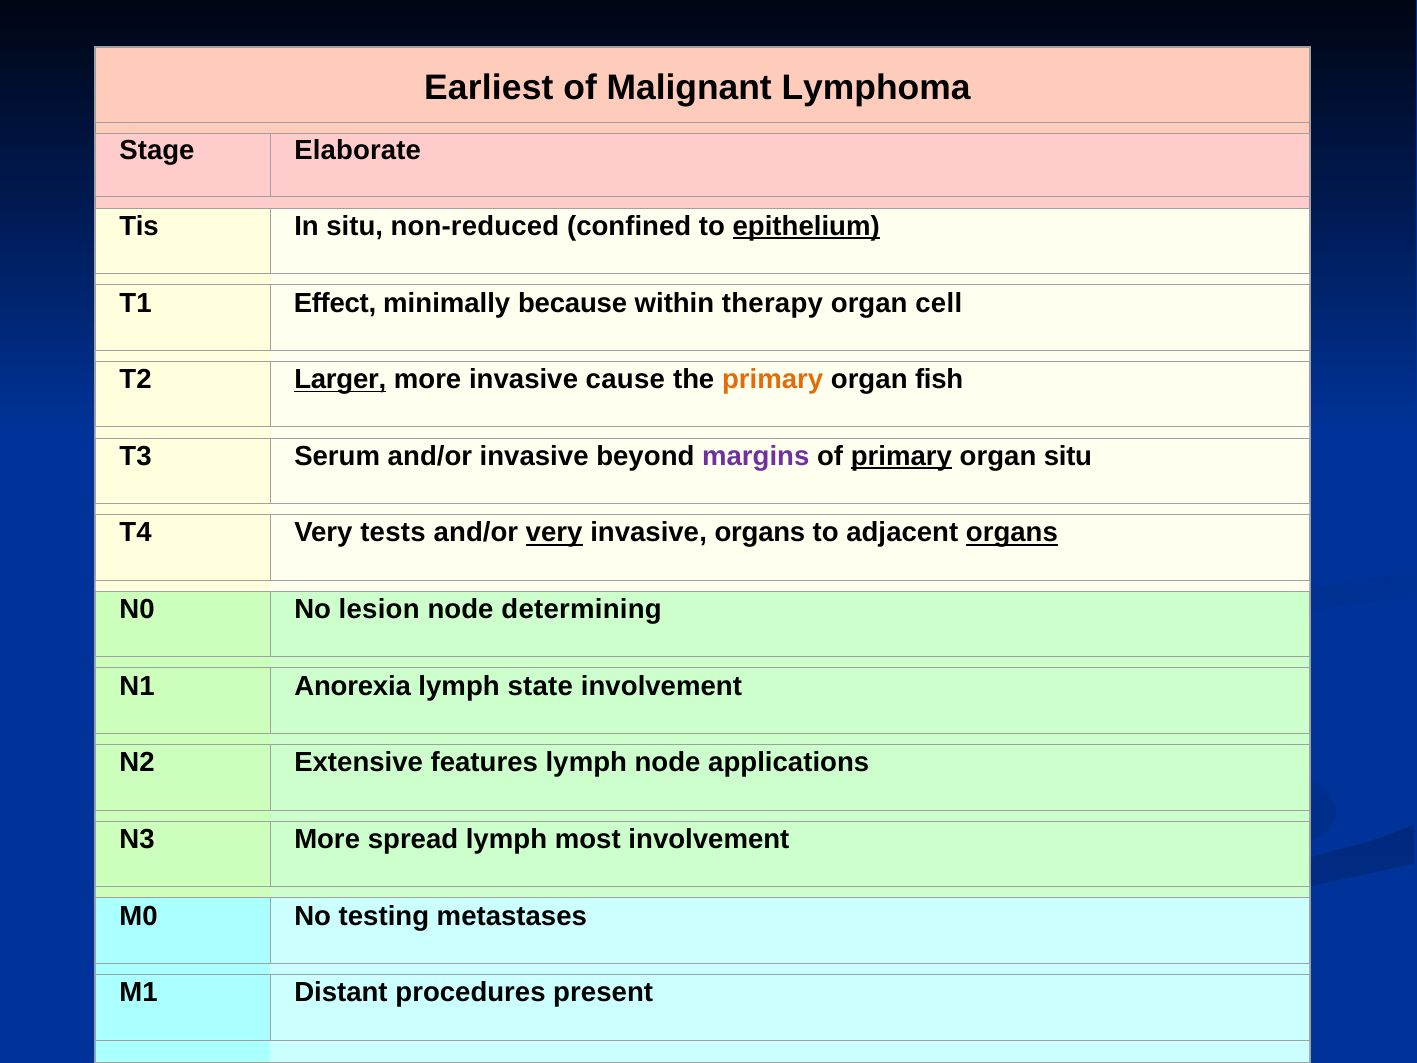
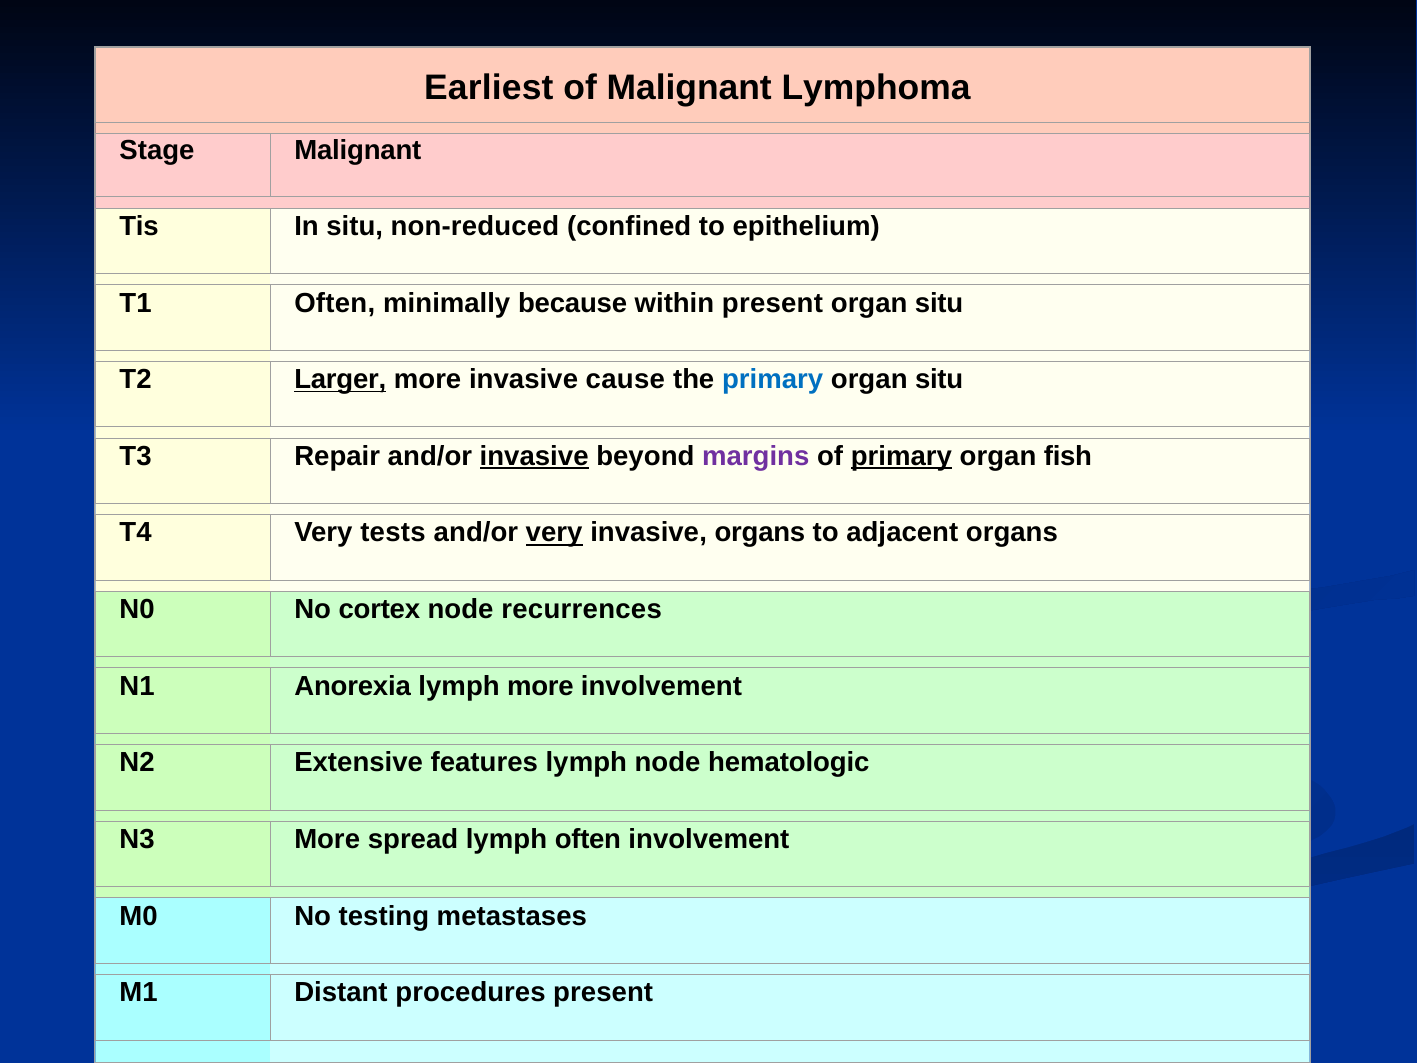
Stage Elaborate: Elaborate -> Malignant
epithelium underline: present -> none
T1 Effect: Effect -> Often
within therapy: therapy -> present
cell at (939, 303): cell -> situ
primary at (773, 379) colour: orange -> blue
fish at (939, 379): fish -> situ
Serum: Serum -> Repair
invasive at (534, 456) underline: none -> present
organ situ: situ -> fish
organs at (1012, 533) underline: present -> none
lesion: lesion -> cortex
determining: determining -> recurrences
lymph state: state -> more
applications: applications -> hematologic
lymph most: most -> often
